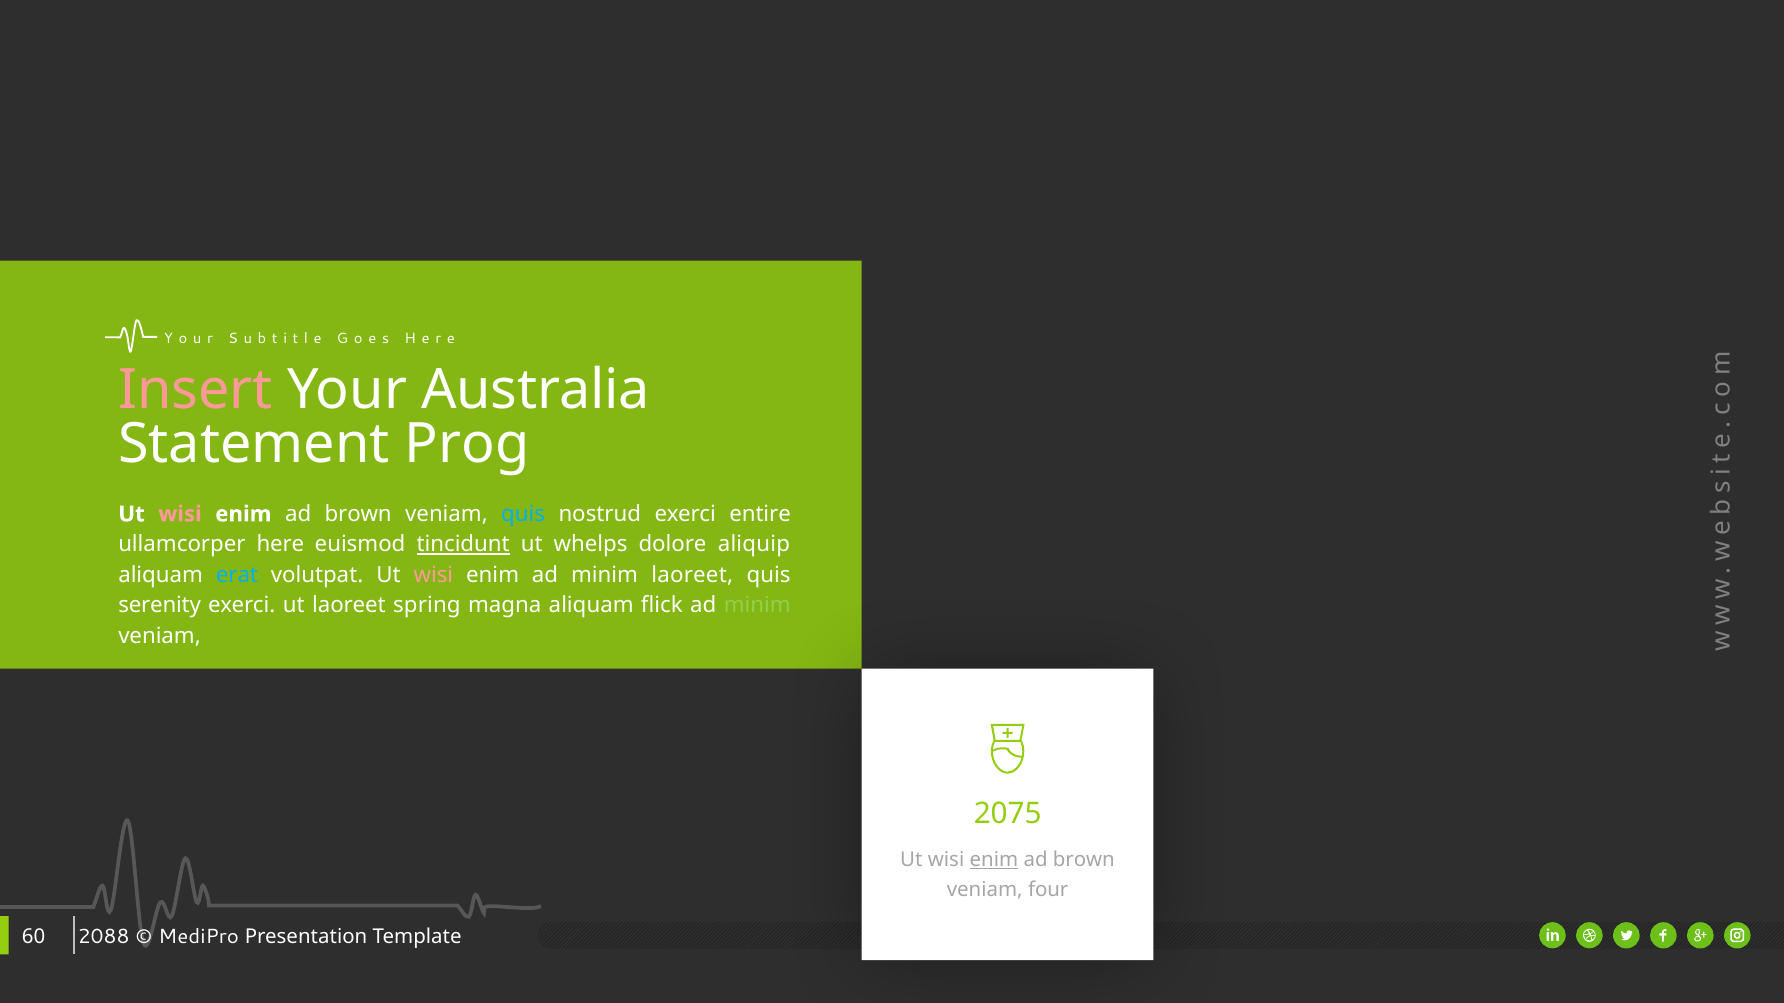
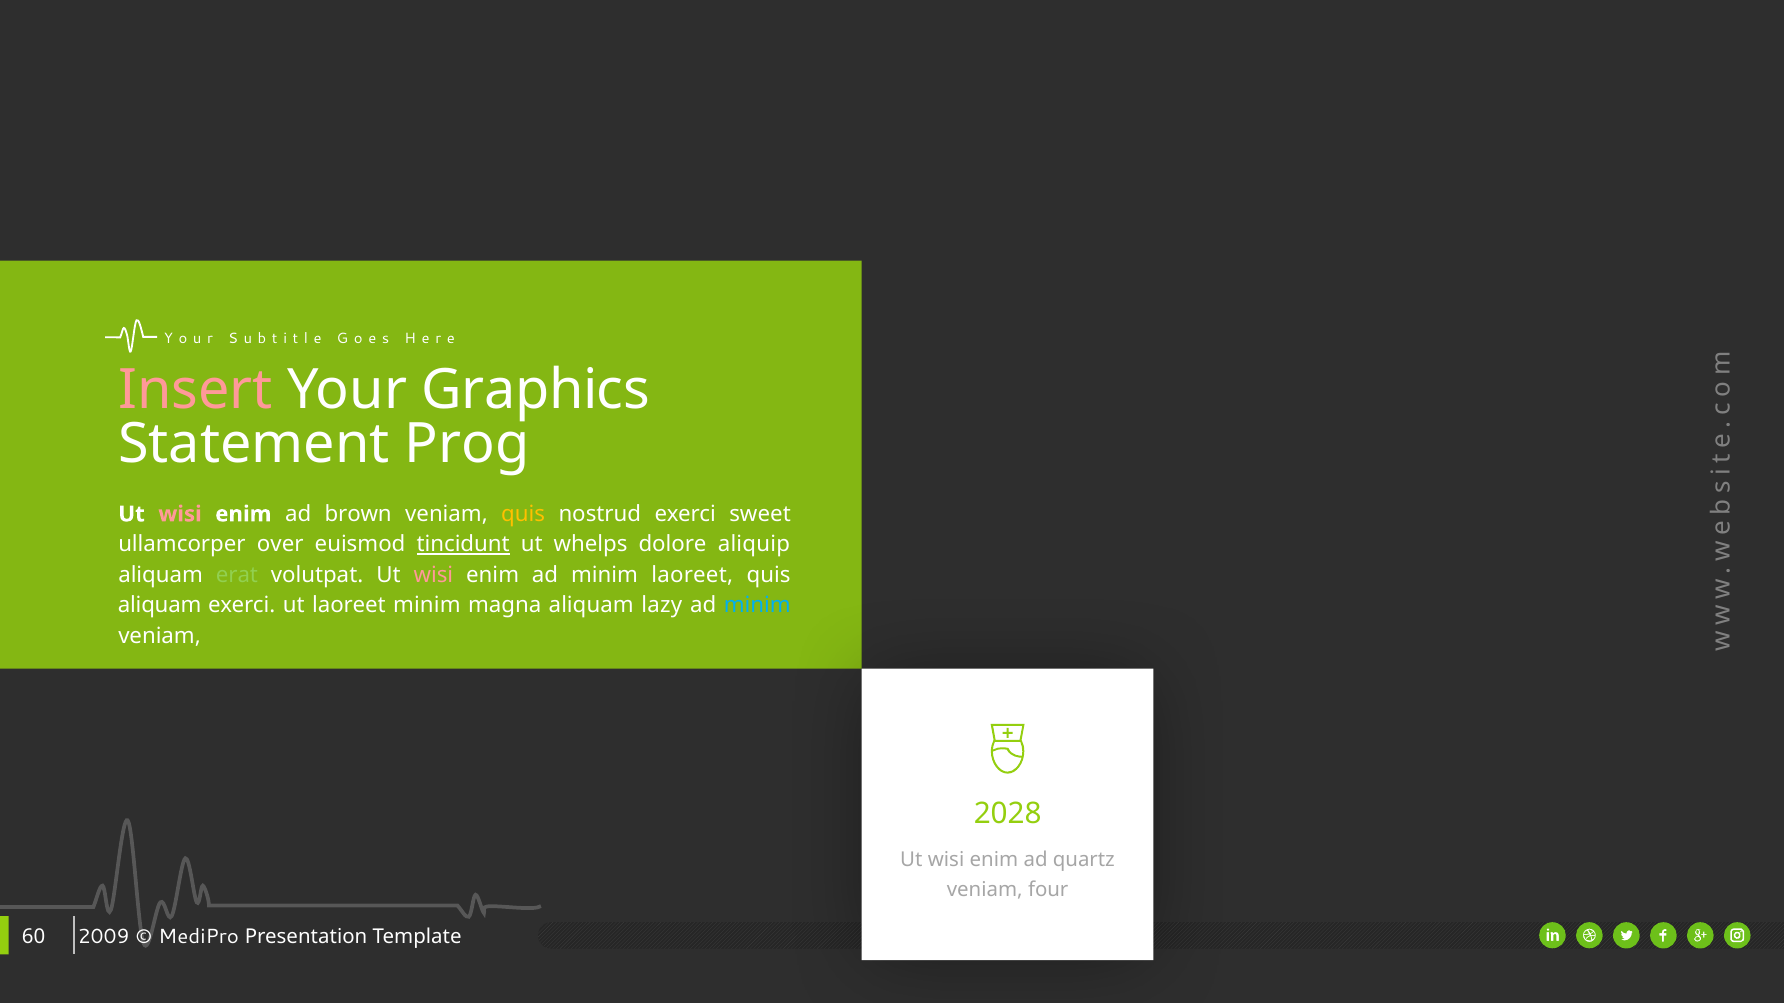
Australia: Australia -> Graphics
quis at (523, 514) colour: light blue -> yellow
entire: entire -> sweet
here: here -> over
erat colour: light blue -> light green
serenity at (160, 606): serenity -> aliquam
laoreet spring: spring -> minim
flick: flick -> lazy
minim at (757, 606) colour: light green -> light blue
2075: 2075 -> 2028
enim at (994, 860) underline: present -> none
brown at (1084, 860): brown -> quartz
2088: 2088 -> 2009
